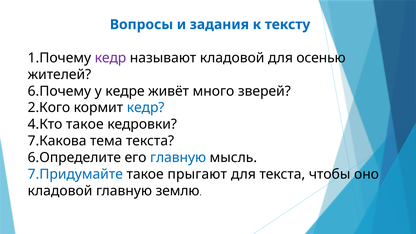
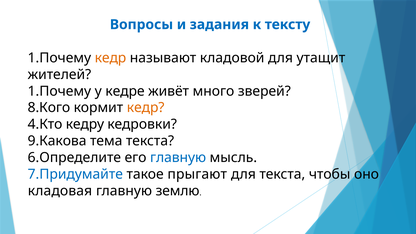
кедр at (110, 58) colour: purple -> orange
осенью: осенью -> утащит
6.Почему at (59, 91): 6.Почему -> 1.Почему
2.Кого: 2.Кого -> 8.Кого
кедр at (146, 108) colour: blue -> orange
4.Кто такое: такое -> кедру
7.Какова: 7.Какова -> 9.Какова
кладовой at (60, 191): кладовой -> кладовая
